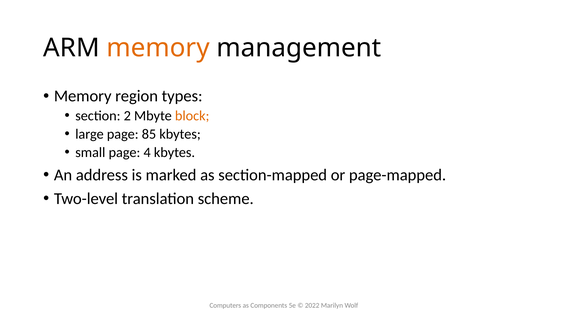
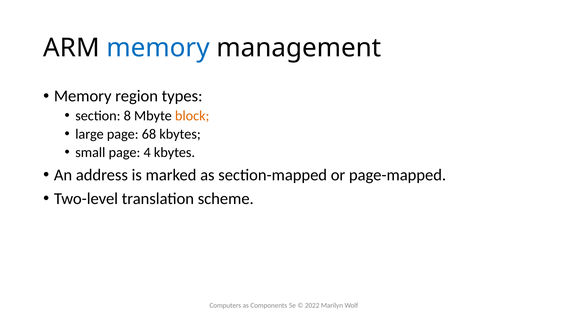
memory at (158, 48) colour: orange -> blue
2: 2 -> 8
85: 85 -> 68
